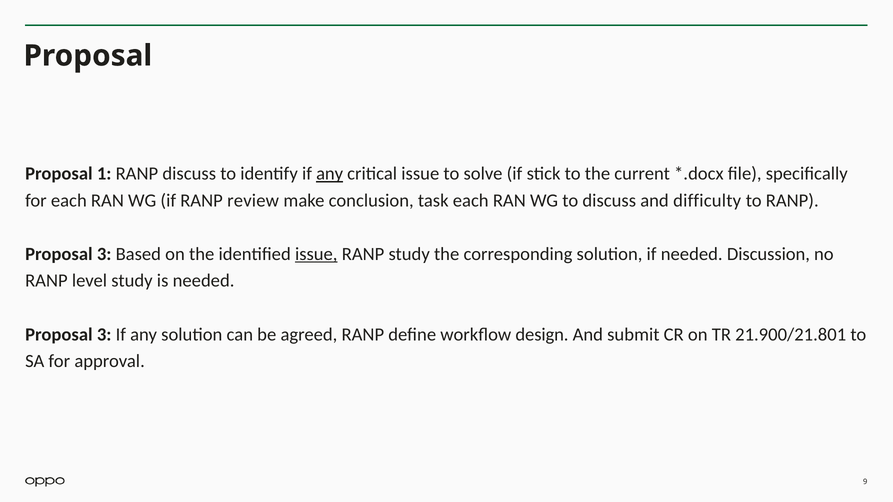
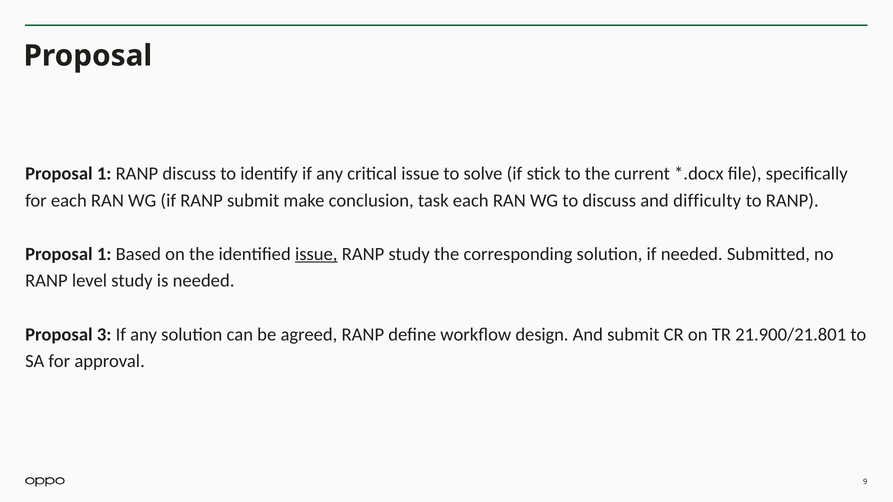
any at (330, 174) underline: present -> none
RANP review: review -> submit
3 at (104, 254): 3 -> 1
Discussion: Discussion -> Submitted
